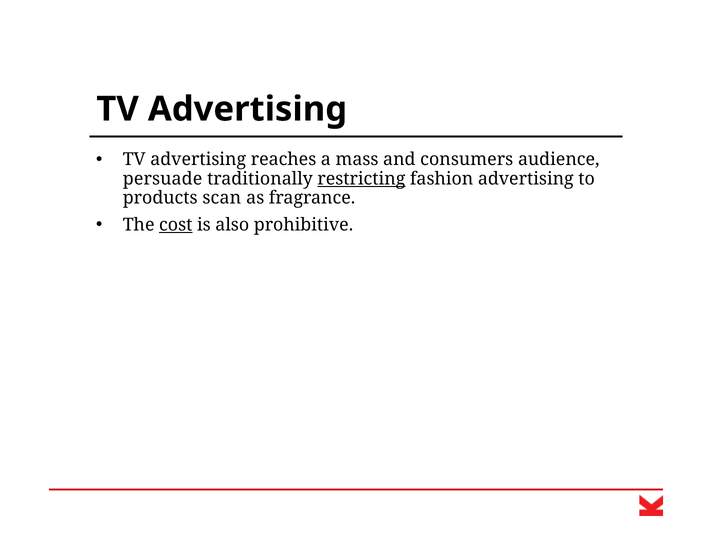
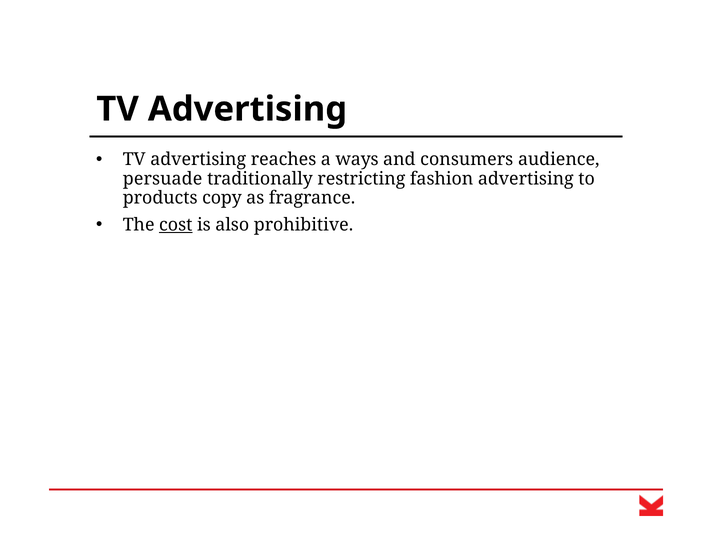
mass: mass -> ways
restricting underline: present -> none
scan: scan -> copy
